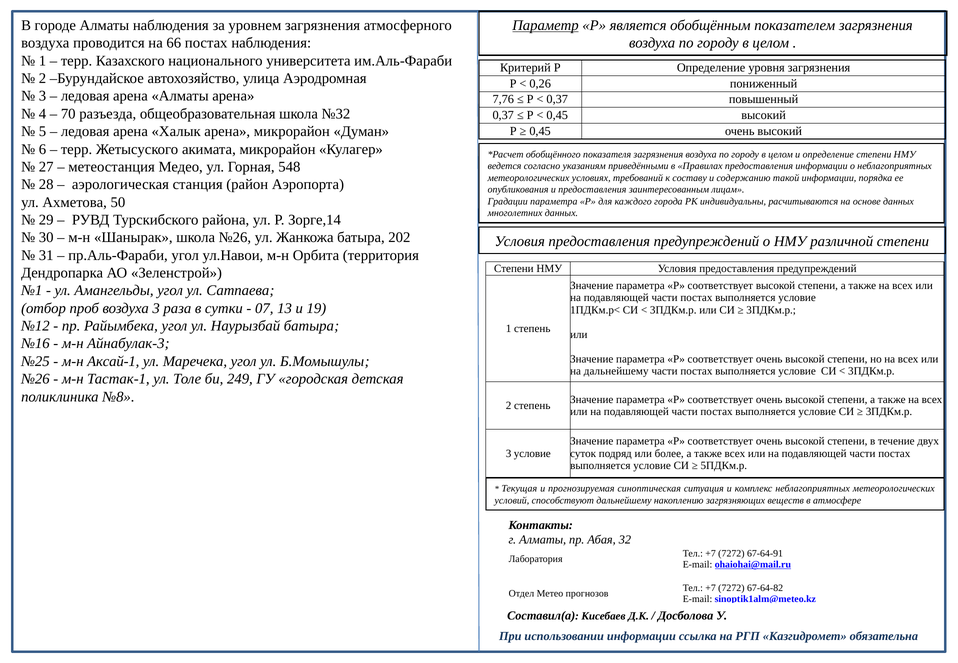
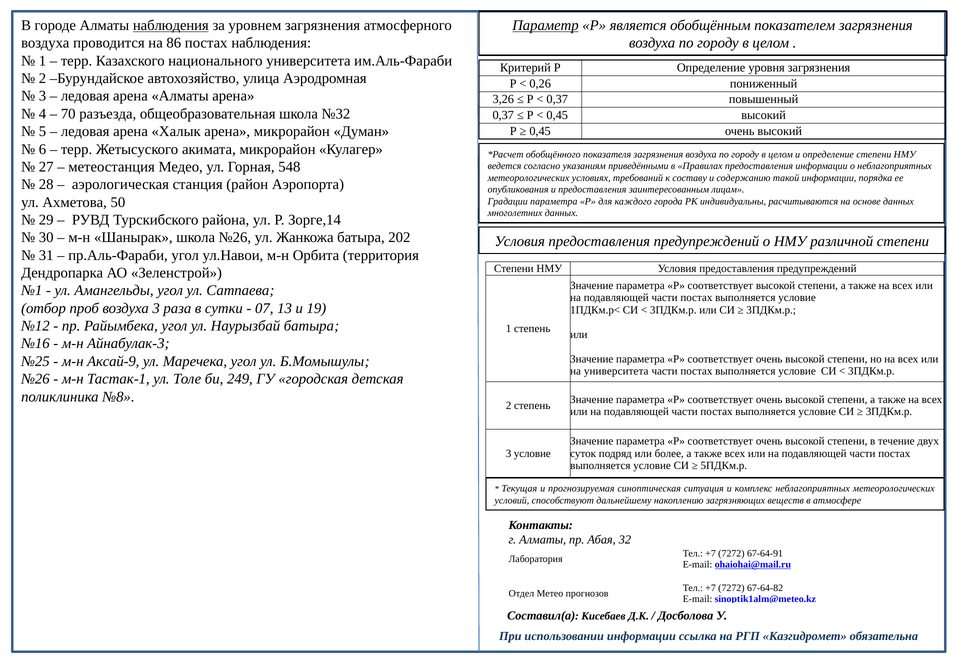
наблюдения at (171, 25) underline: none -> present
66: 66 -> 86
7,76: 7,76 -> 3,26
Аксай-1: Аксай-1 -> Аксай-9
на дальнейшему: дальнейшему -> университета
